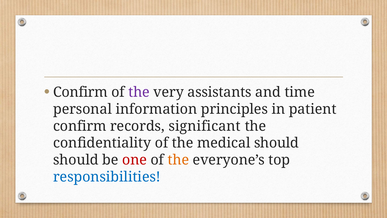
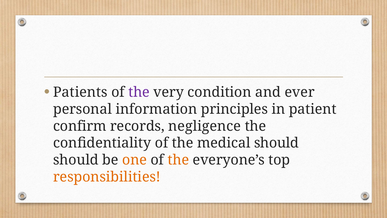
Confirm at (80, 92): Confirm -> Patients
assistants: assistants -> condition
time: time -> ever
significant: significant -> negligence
one colour: red -> orange
responsibilities colour: blue -> orange
